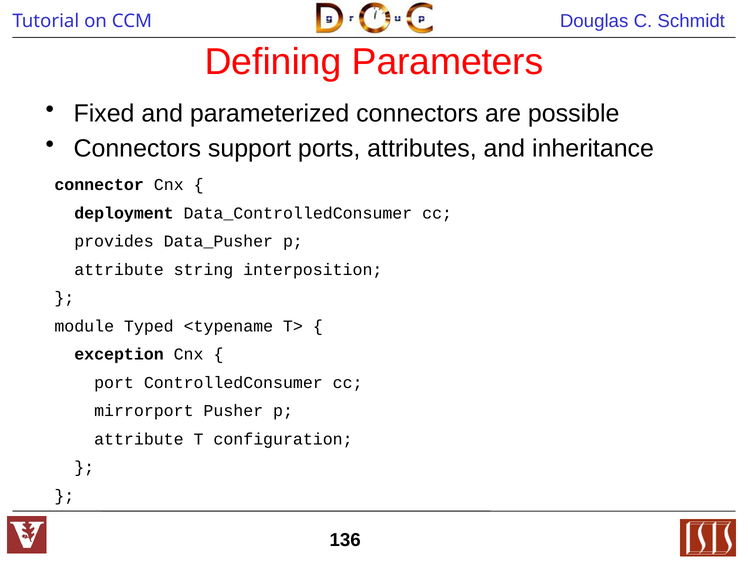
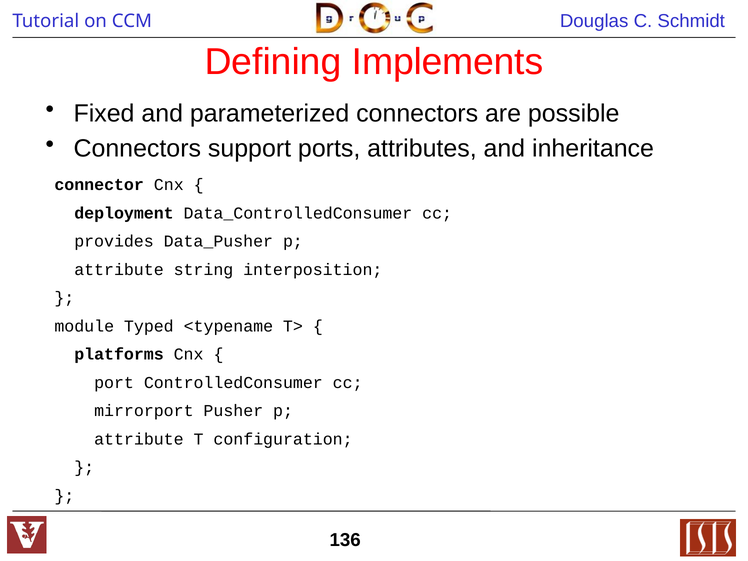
Parameters: Parameters -> Implements
exception: exception -> platforms
